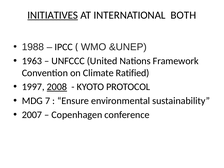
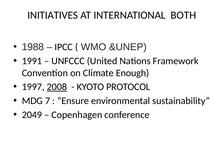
INITIATIVES underline: present -> none
1963: 1963 -> 1991
Ratified: Ratified -> Enough
2007: 2007 -> 2049
